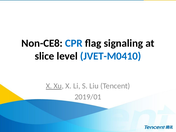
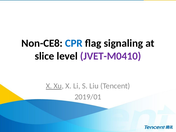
JVET-M0410 colour: blue -> purple
